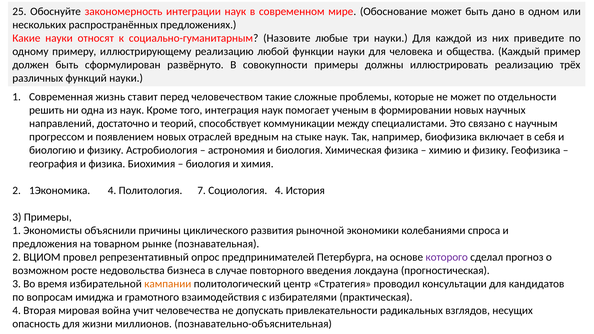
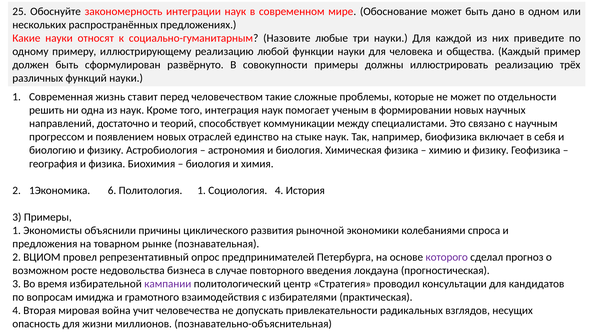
вредным: вредным -> единство
1Экономика 4: 4 -> 6
Политология 7: 7 -> 1
кампании colour: orange -> purple
